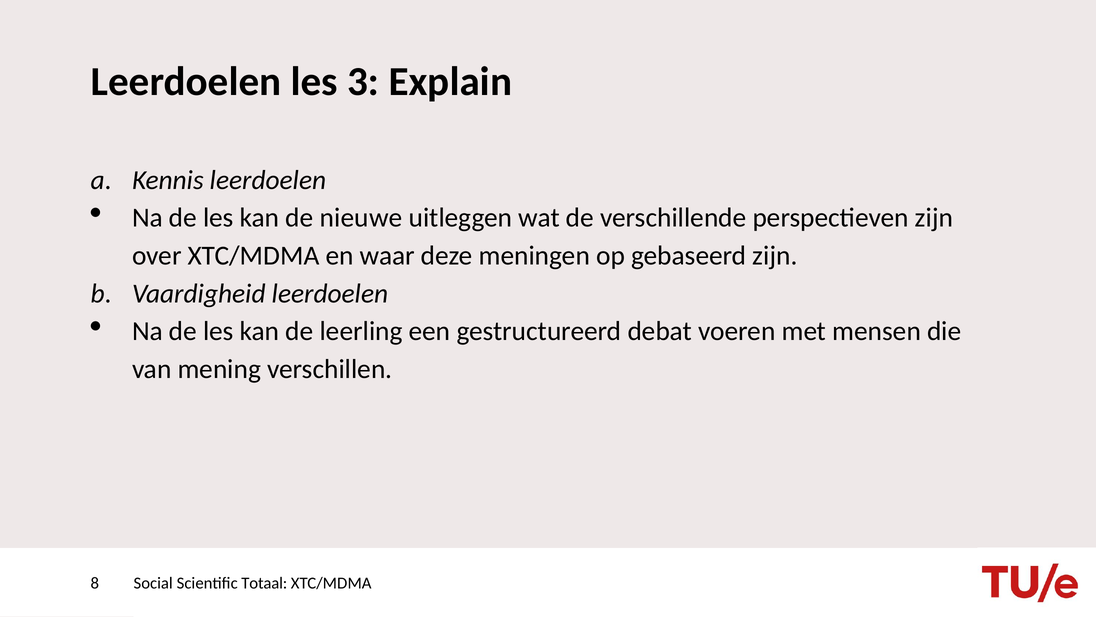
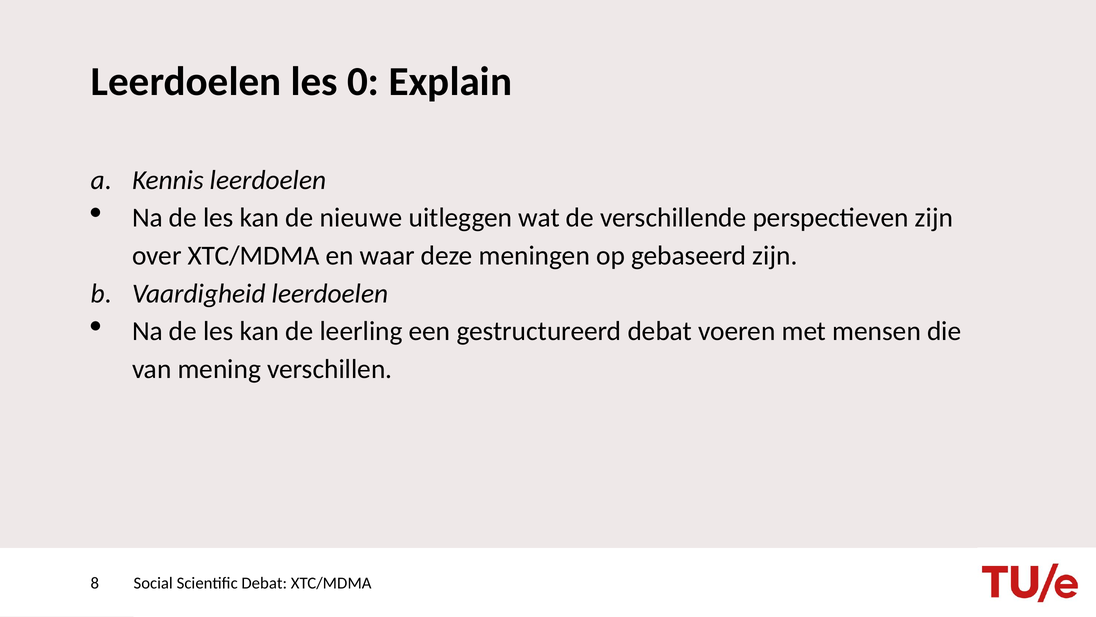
3: 3 -> 0
Scientific Totaal: Totaal -> Debat
